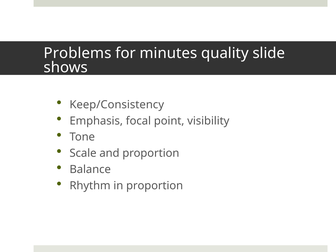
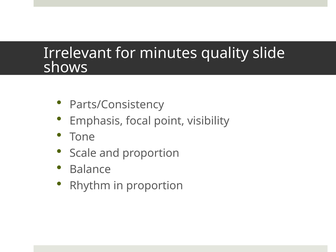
Problems: Problems -> Irrelevant
Keep/Consistency: Keep/Consistency -> Parts/Consistency
